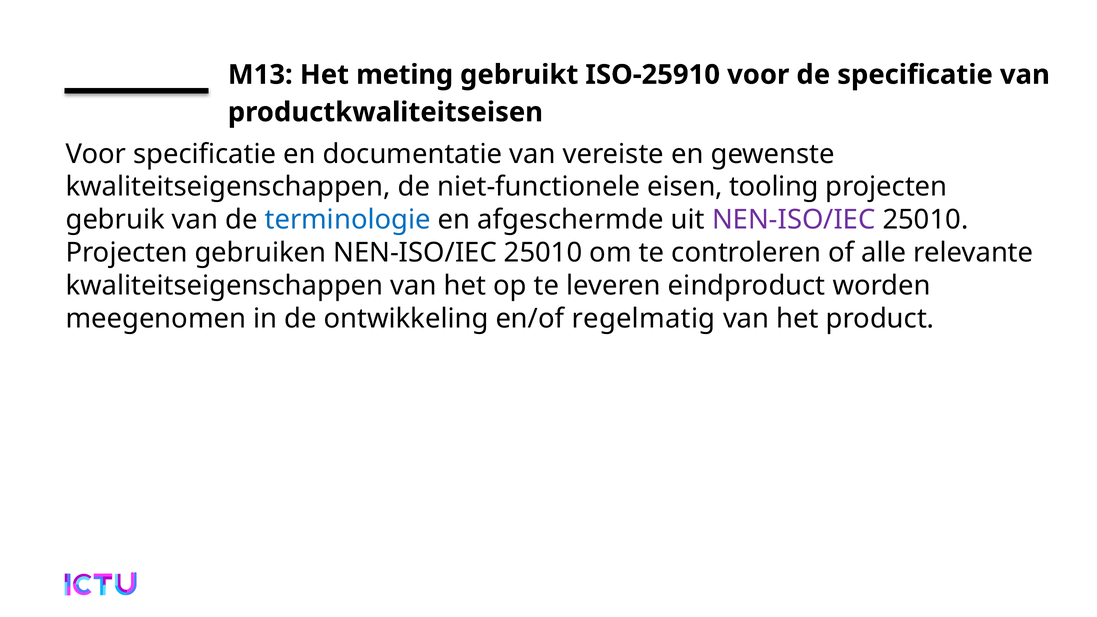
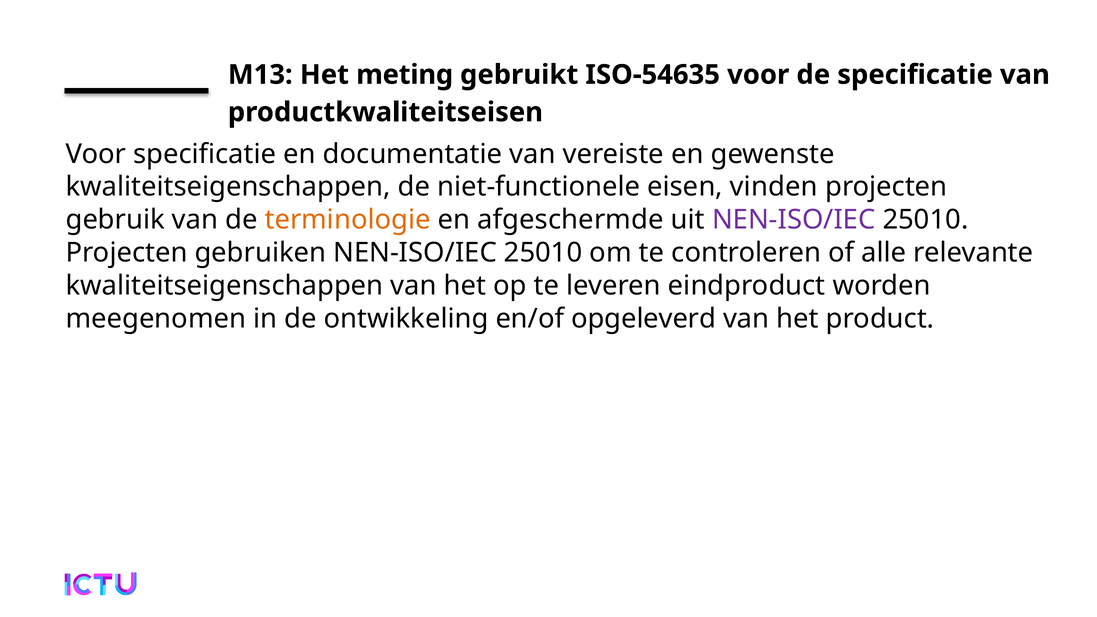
ISO-25910: ISO-25910 -> ISO-54635
tooling: tooling -> vinden
terminologie colour: blue -> orange
regelmatig: regelmatig -> opgeleverd
